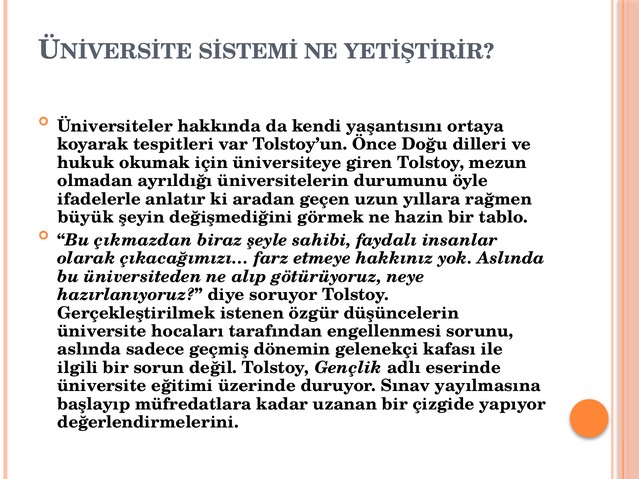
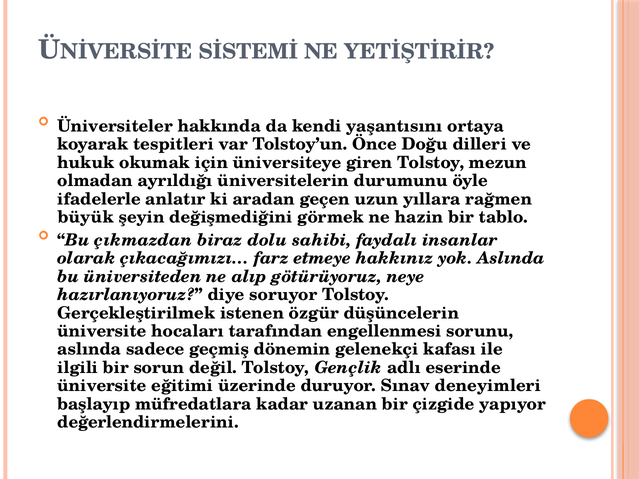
şeyle: şeyle -> dolu
yayılmasına: yayılmasına -> deneyimleri
